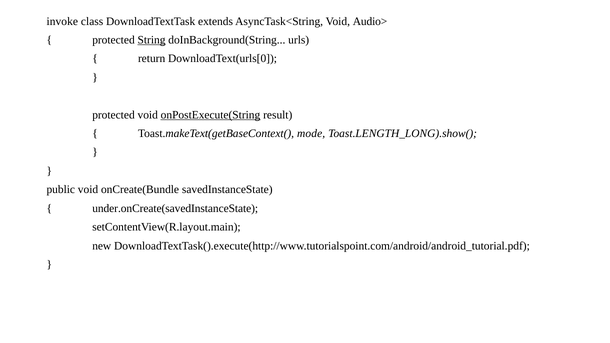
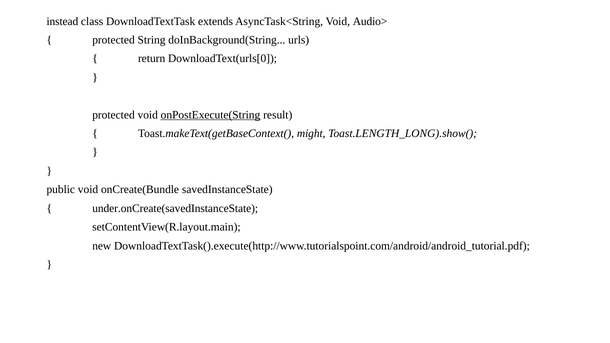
invoke: invoke -> instead
String underline: present -> none
mode: mode -> might
